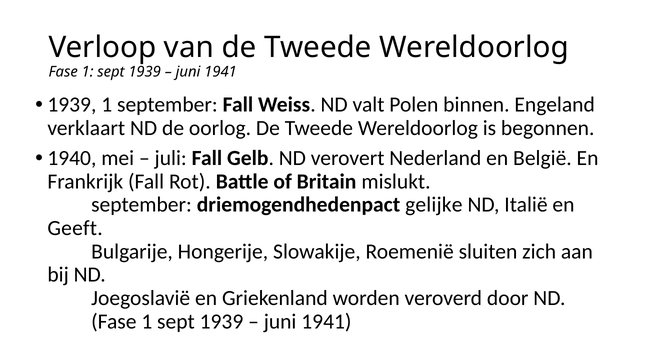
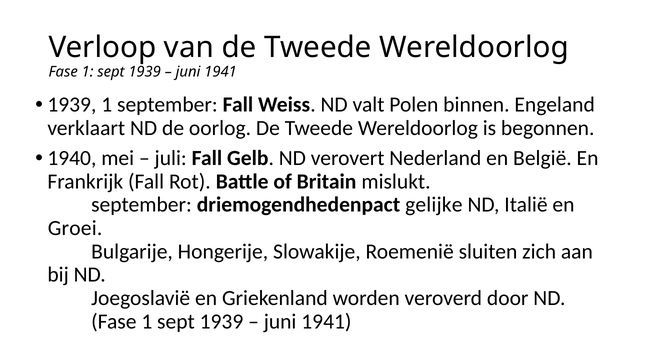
Geeft: Geeft -> Groei
